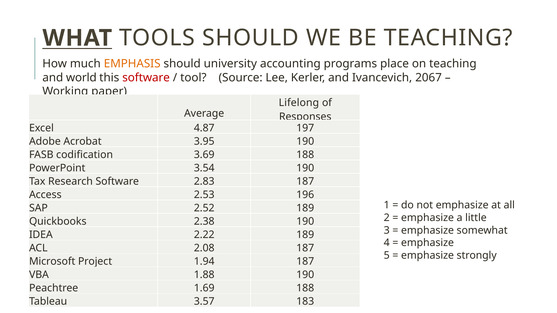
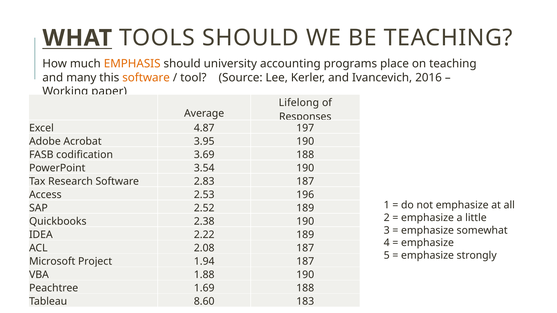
world: world -> many
software at (146, 78) colour: red -> orange
2067: 2067 -> 2016
3.57: 3.57 -> 8.60
